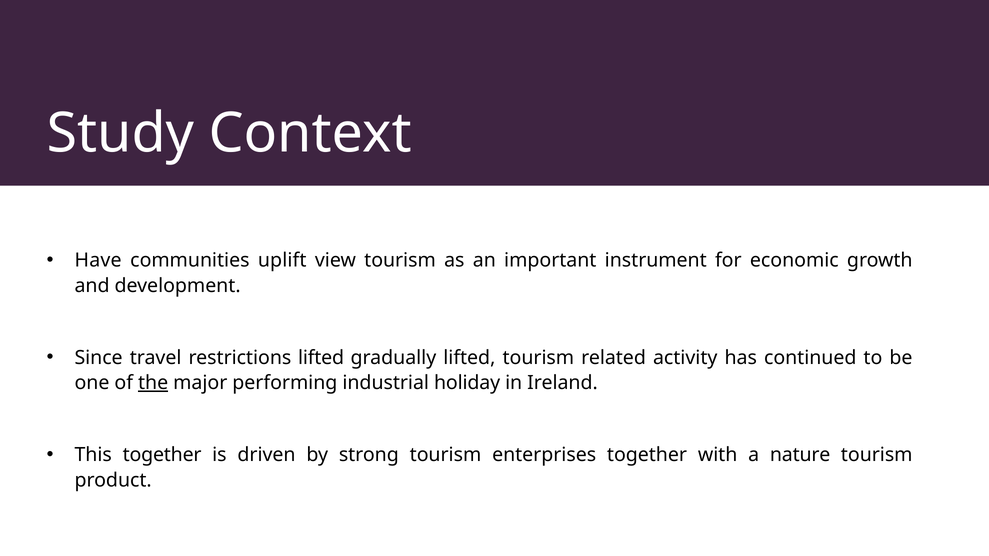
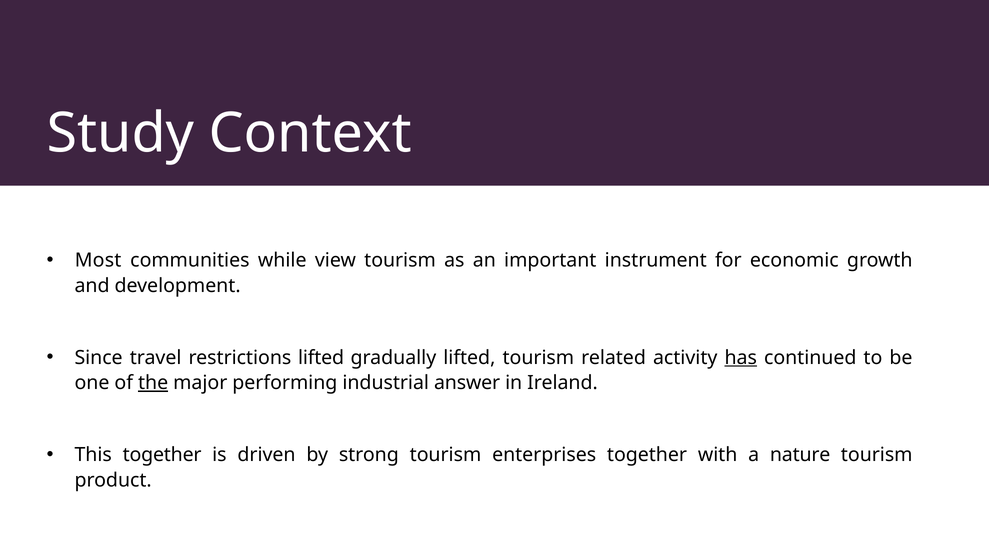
Have: Have -> Most
uplift: uplift -> while
has underline: none -> present
holiday: holiday -> answer
